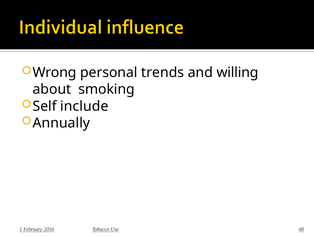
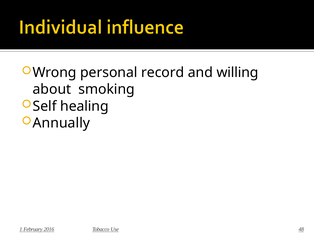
trends: trends -> record
include: include -> healing
